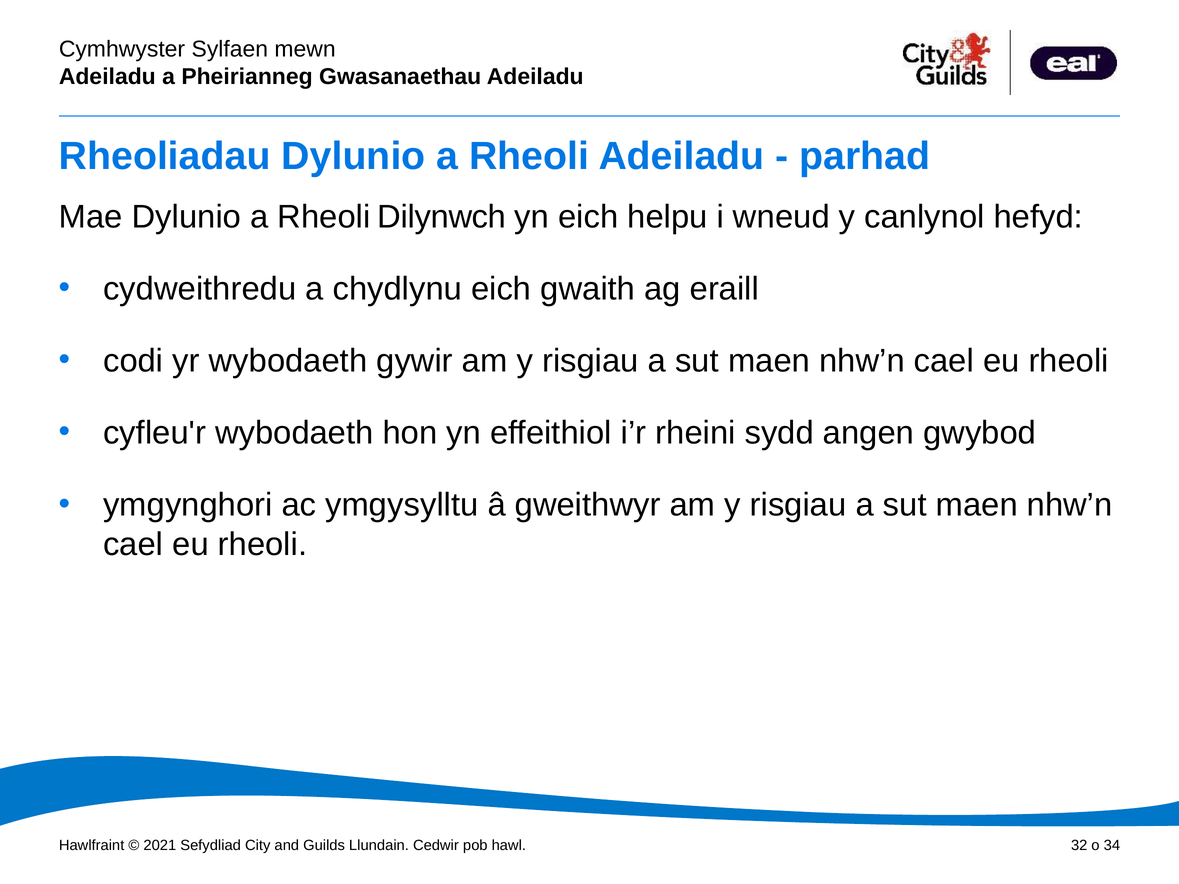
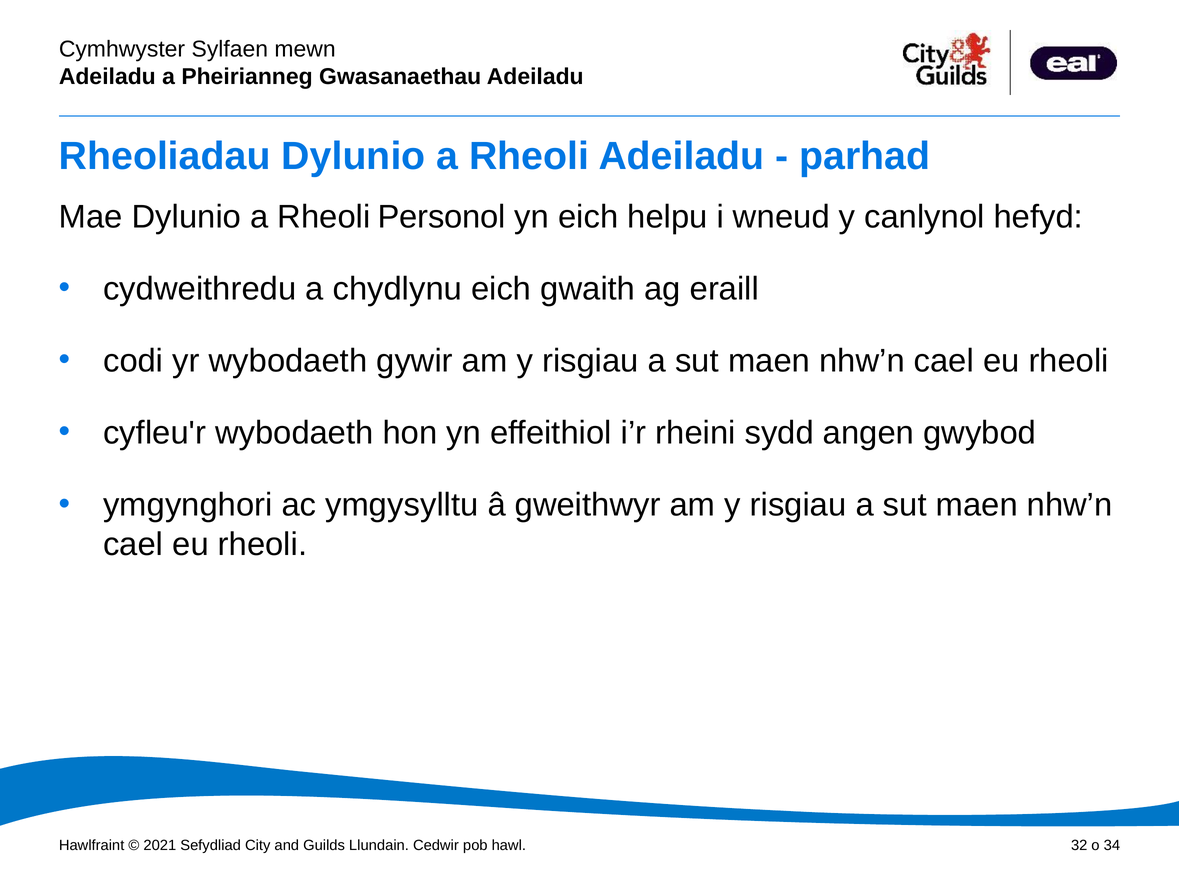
Dilynwch: Dilynwch -> Personol
